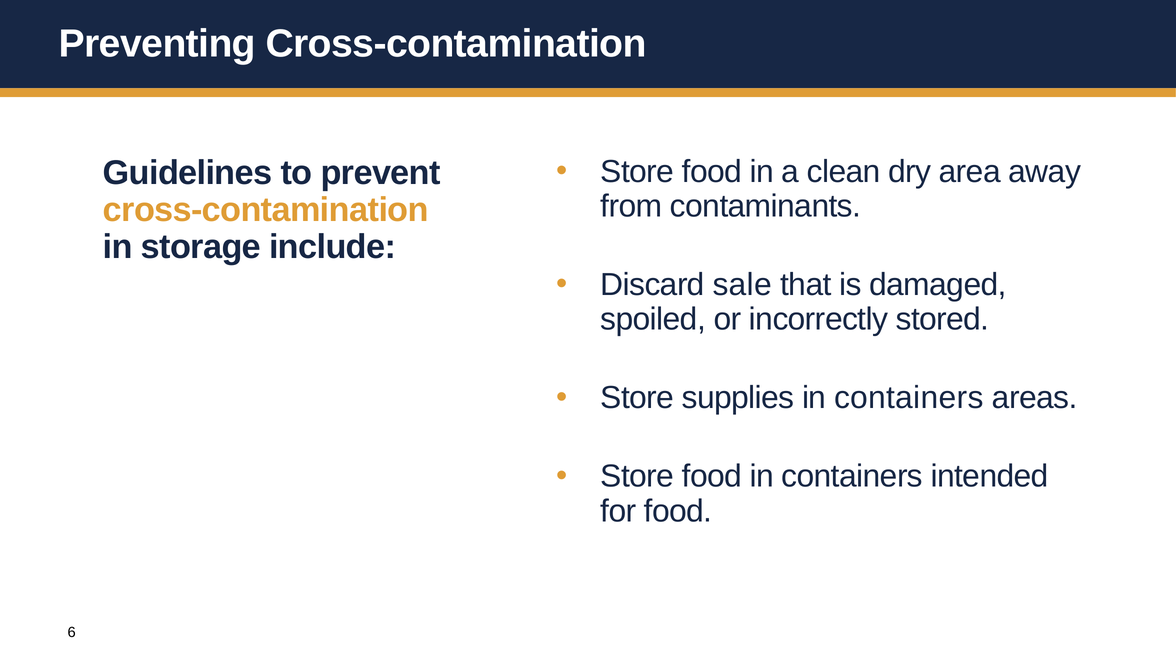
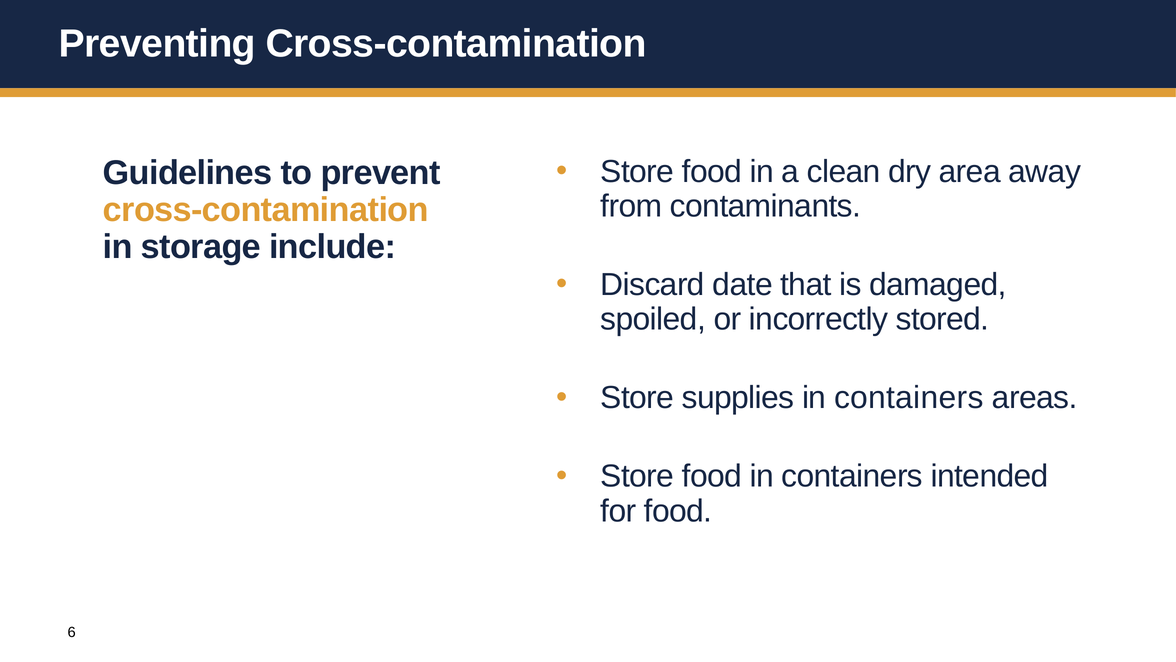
sale: sale -> date
